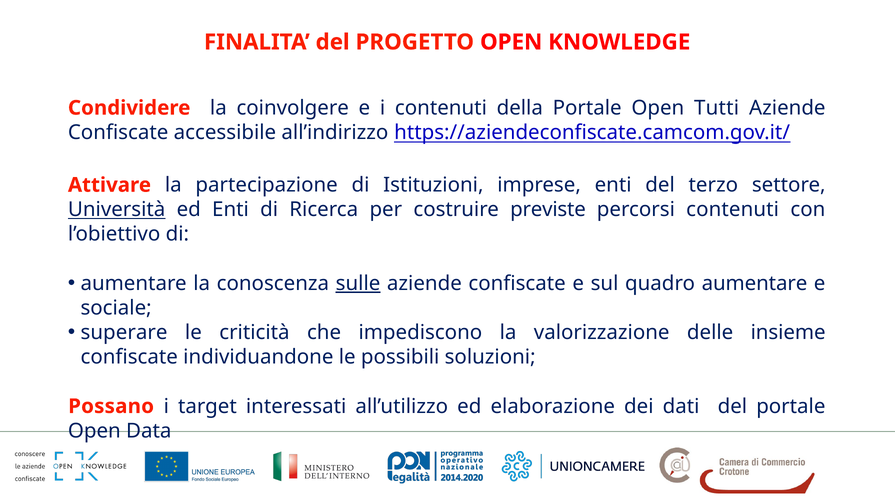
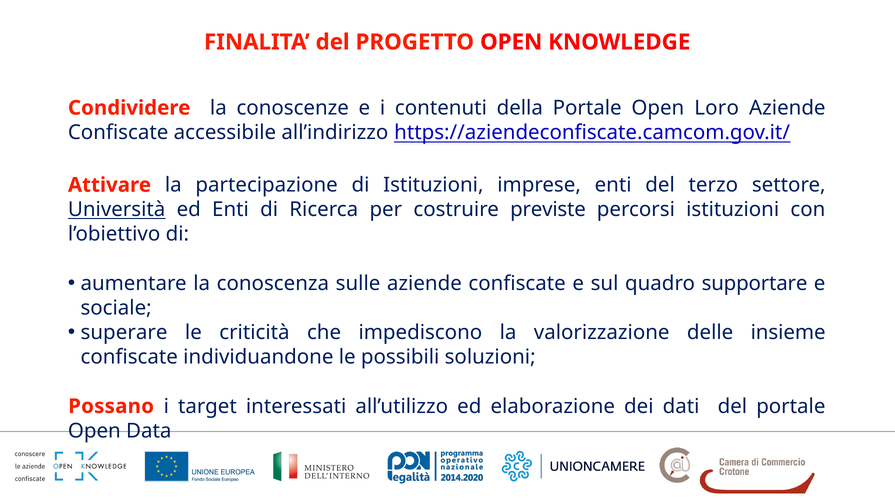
coinvolgere: coinvolgere -> conoscenze
Tutti: Tutti -> Loro
percorsi contenuti: contenuti -> istituzioni
sulle underline: present -> none
quadro aumentare: aumentare -> supportare
